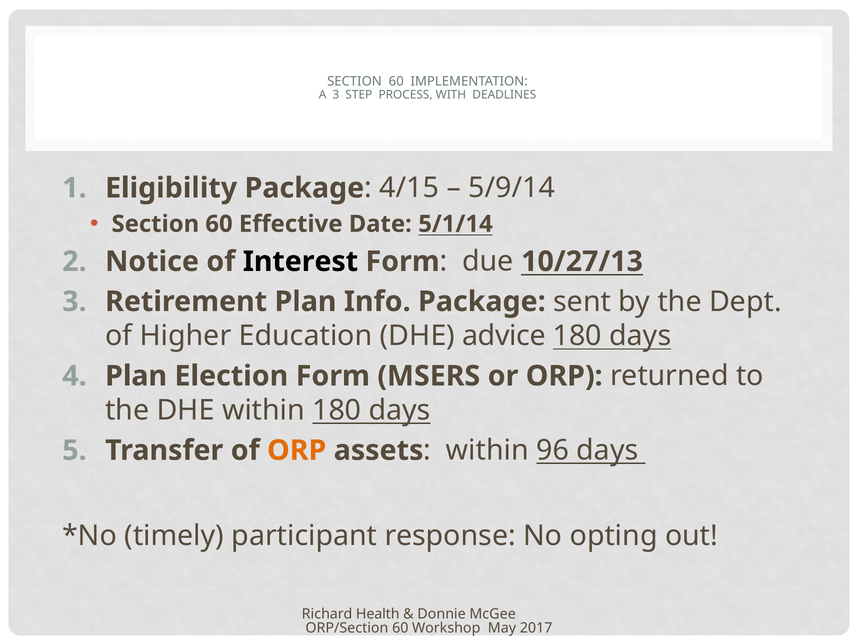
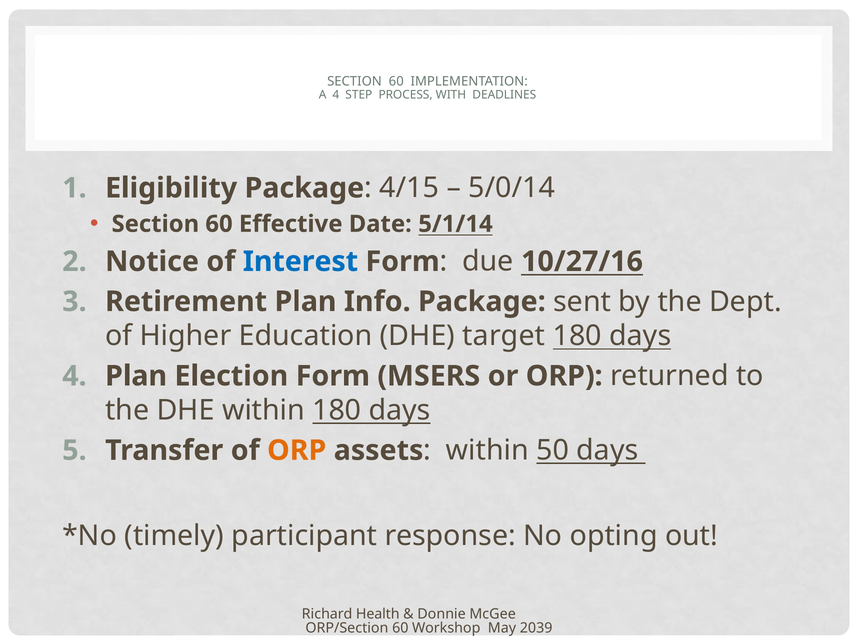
A 3: 3 -> 4
5/9/14: 5/9/14 -> 5/0/14
Interest colour: black -> blue
10/27/13: 10/27/13 -> 10/27/16
advice: advice -> target
96: 96 -> 50
2017: 2017 -> 2039
